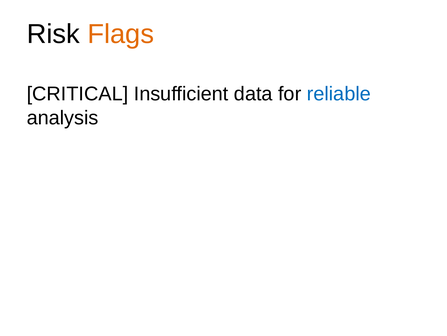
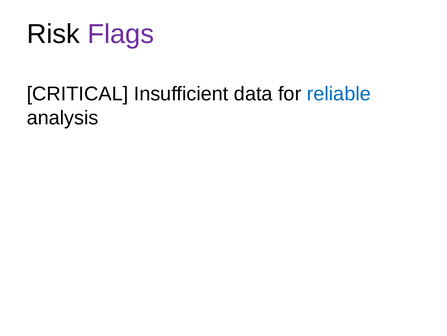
Flags colour: orange -> purple
